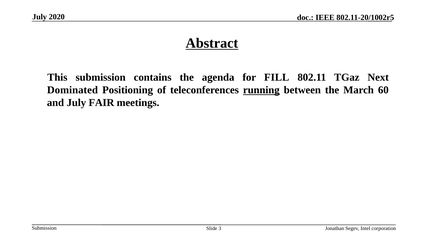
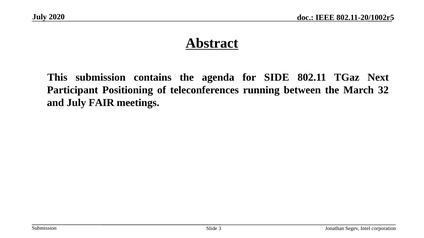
FILL: FILL -> SIDE
Dominated: Dominated -> Participant
running underline: present -> none
60: 60 -> 32
